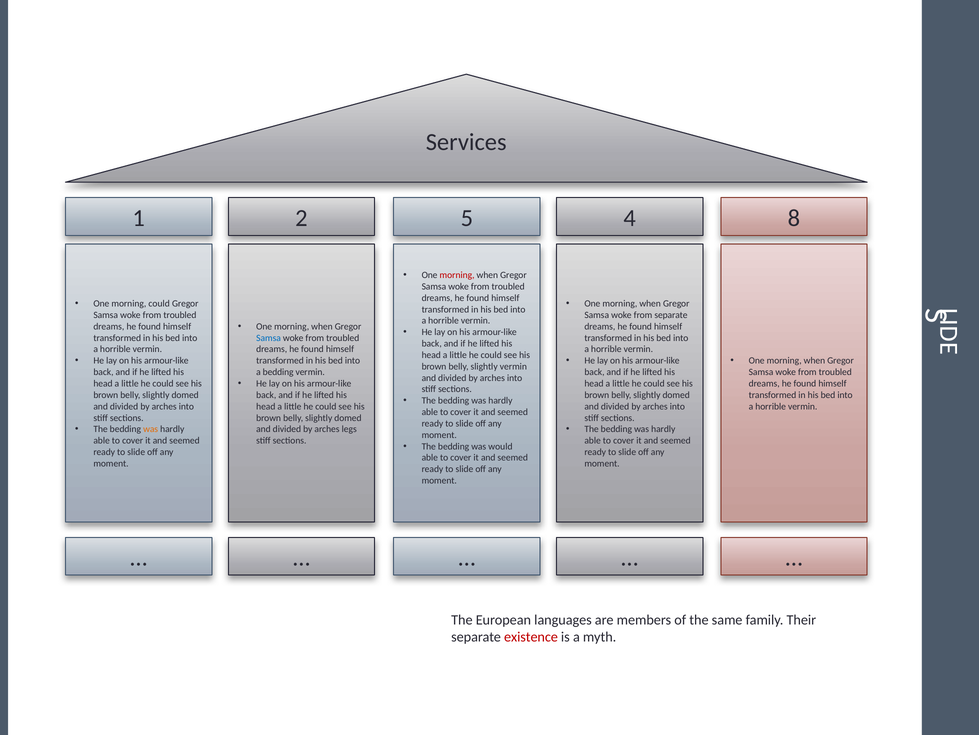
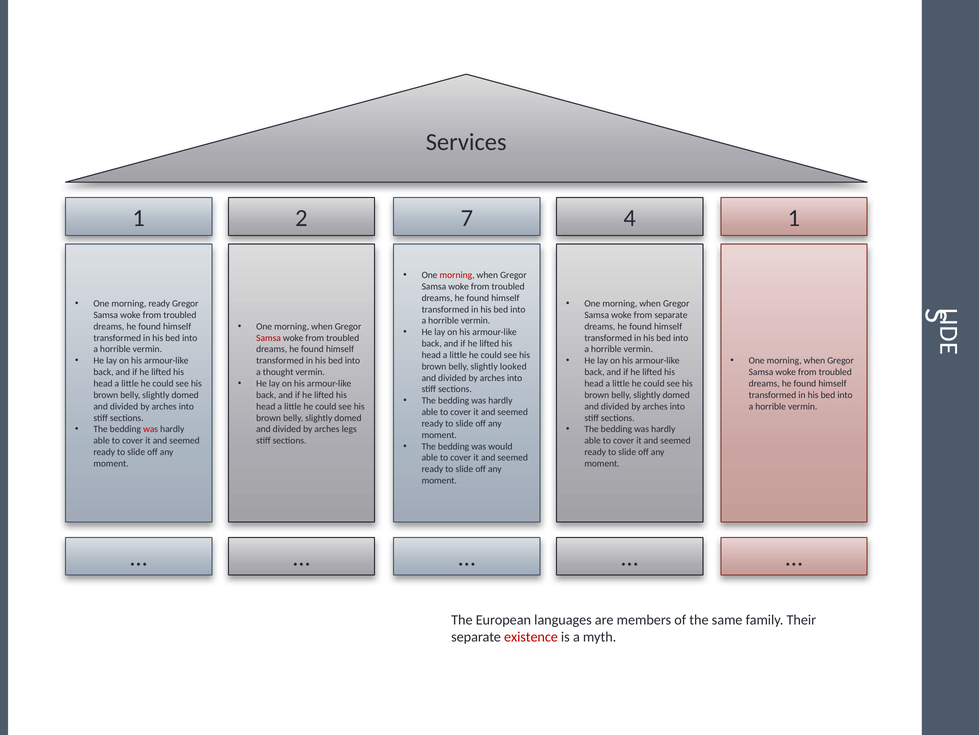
2 5: 5 -> 7
4 8: 8 -> 1
morning could: could -> ready
Samsa at (269, 338) colour: blue -> red
slightly vermin: vermin -> looked
a bedding: bedding -> thought
was at (151, 429) colour: orange -> red
